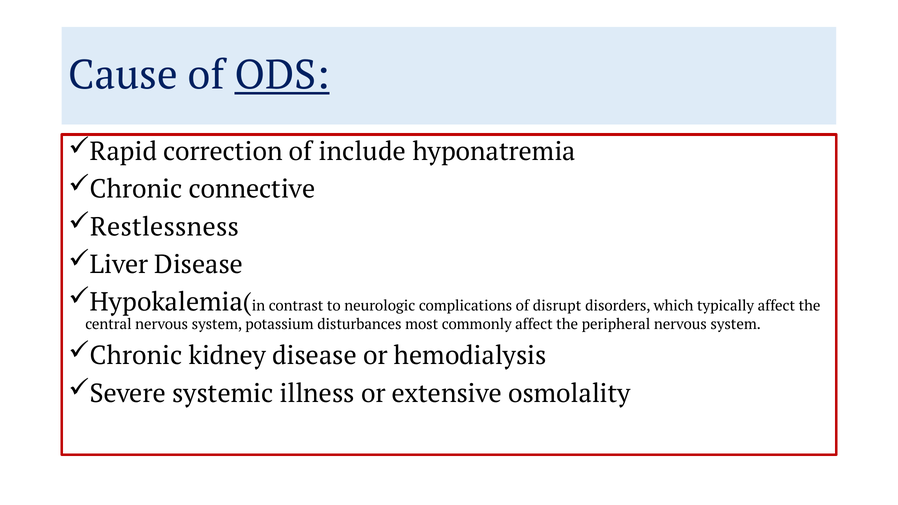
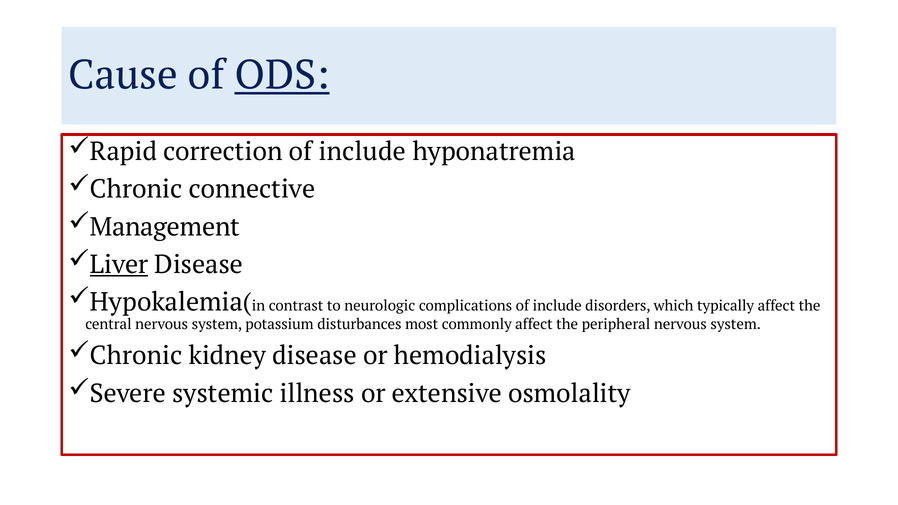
Restlessness: Restlessness -> Management
Liver underline: none -> present
complications of disrupt: disrupt -> include
